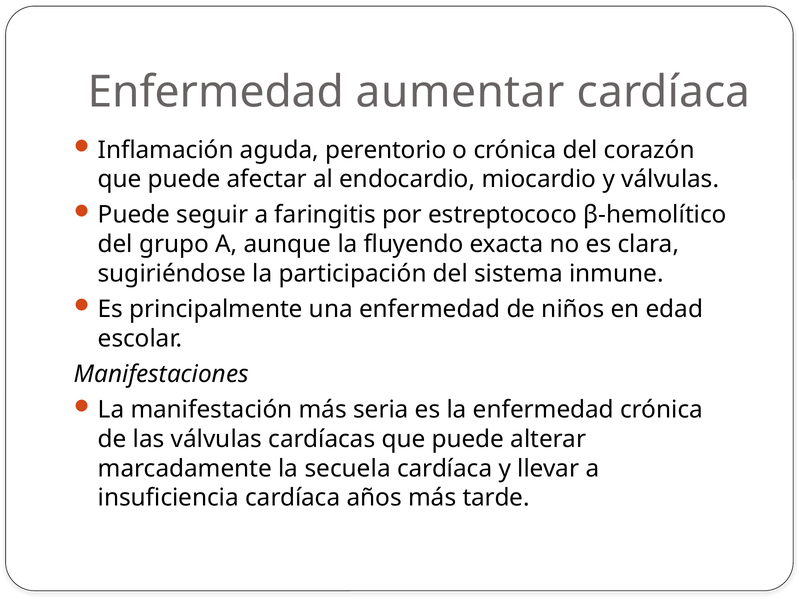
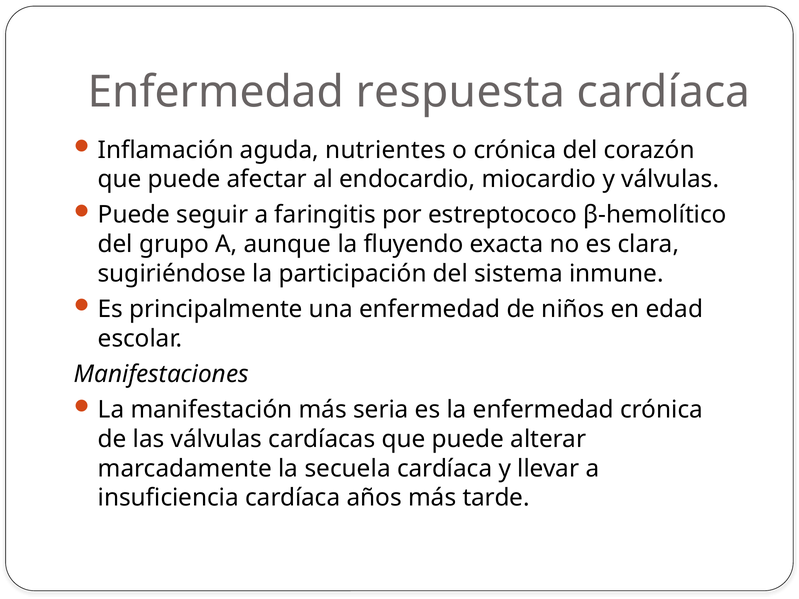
aumentar: aumentar -> respuesta
perentorio: perentorio -> nutrientes
